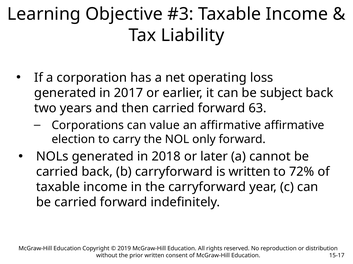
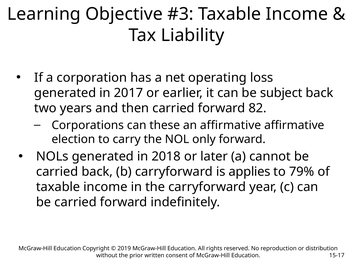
63: 63 -> 82
value: value -> these
is written: written -> applies
72%: 72% -> 79%
